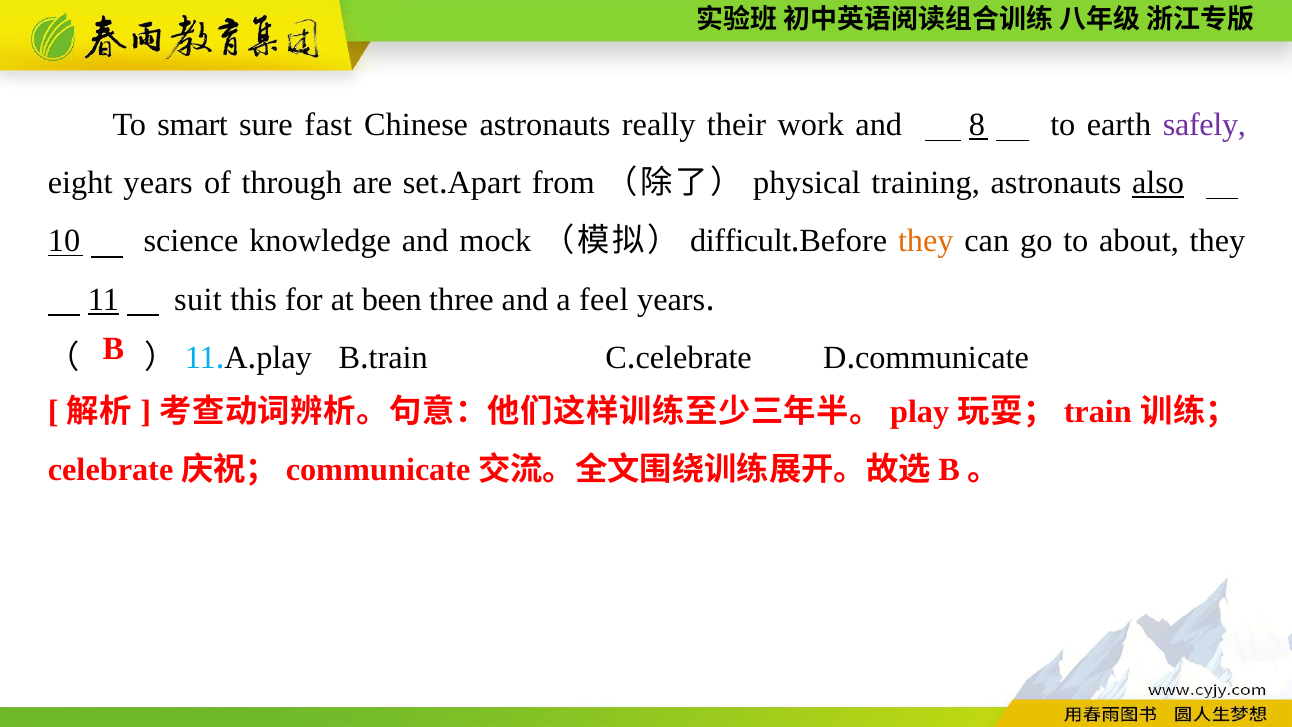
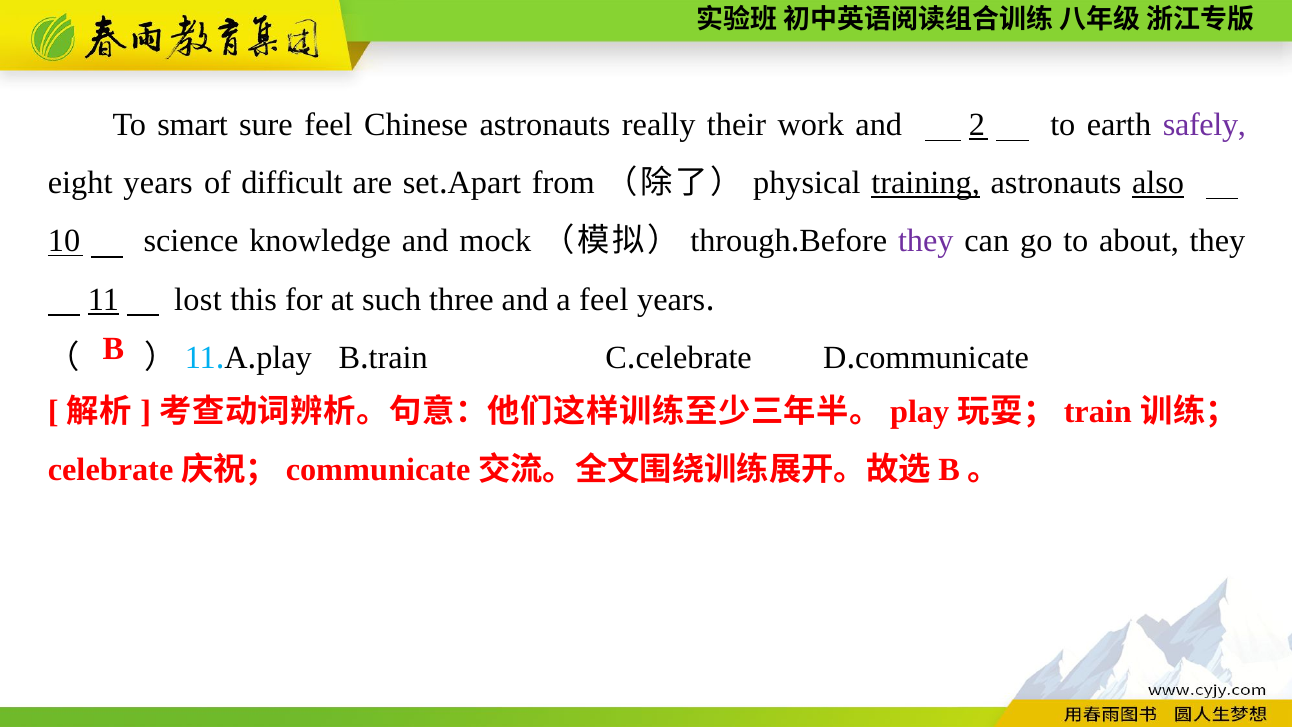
sure fast: fast -> feel
8: 8 -> 2
through: through -> difficult
training underline: none -> present
difficult: difficult -> through
they at (926, 241) colour: orange -> purple
suit: suit -> lost
been: been -> such
